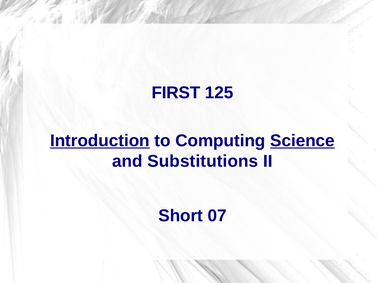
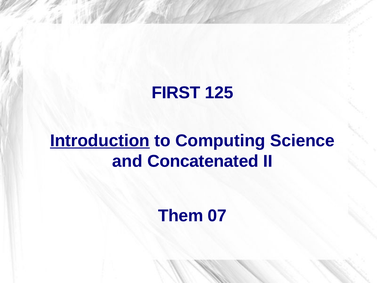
Science underline: present -> none
Substitutions: Substitutions -> Concatenated
Short: Short -> Them
